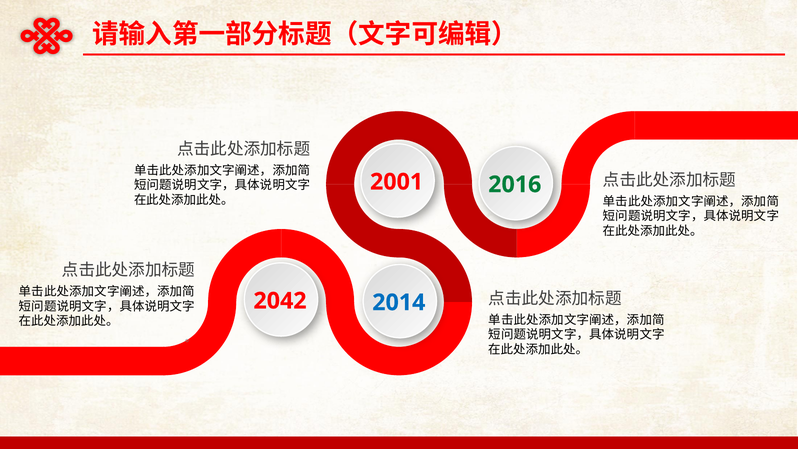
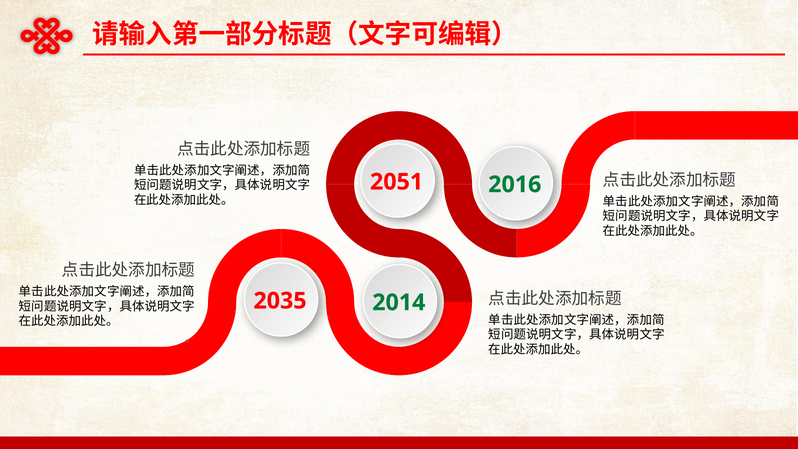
2001: 2001 -> 2051
2042: 2042 -> 2035
2014 colour: blue -> green
